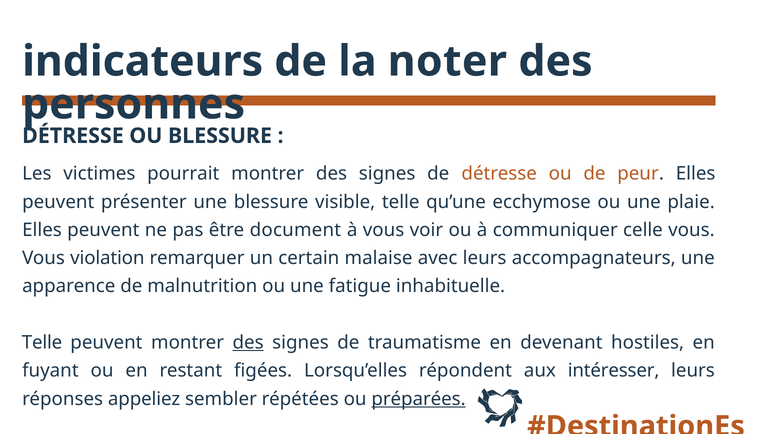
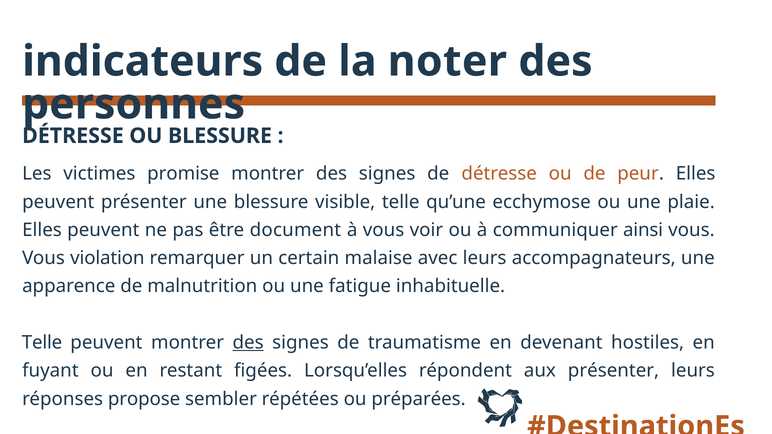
pourrait: pourrait -> promise
celle: celle -> ainsi
aux intéresser: intéresser -> présenter
appeliez: appeliez -> propose
préparées underline: present -> none
